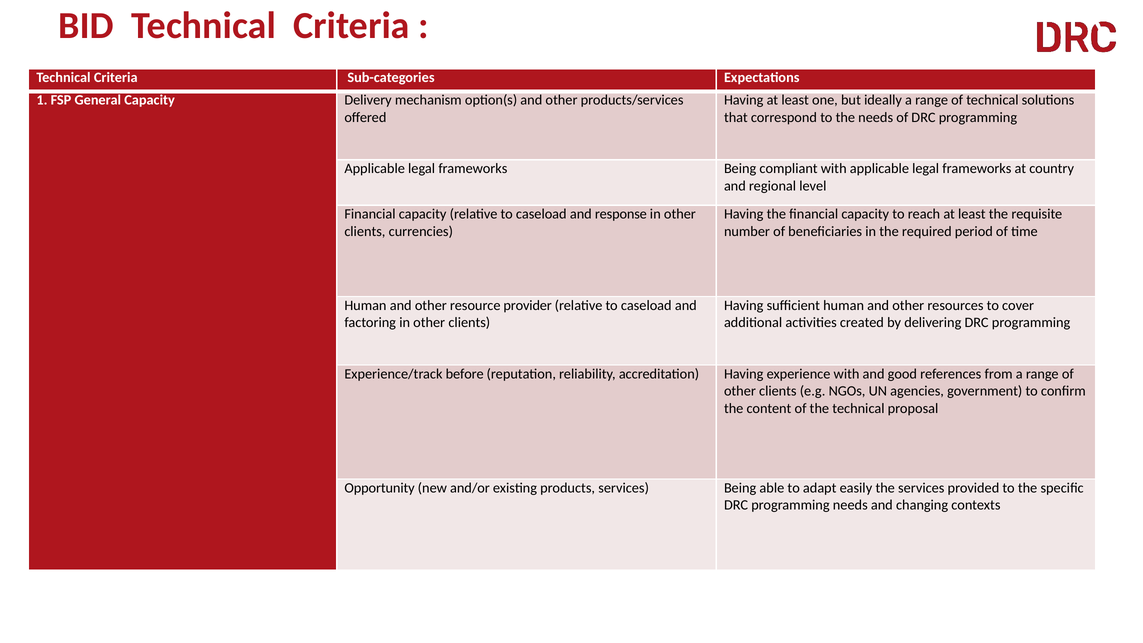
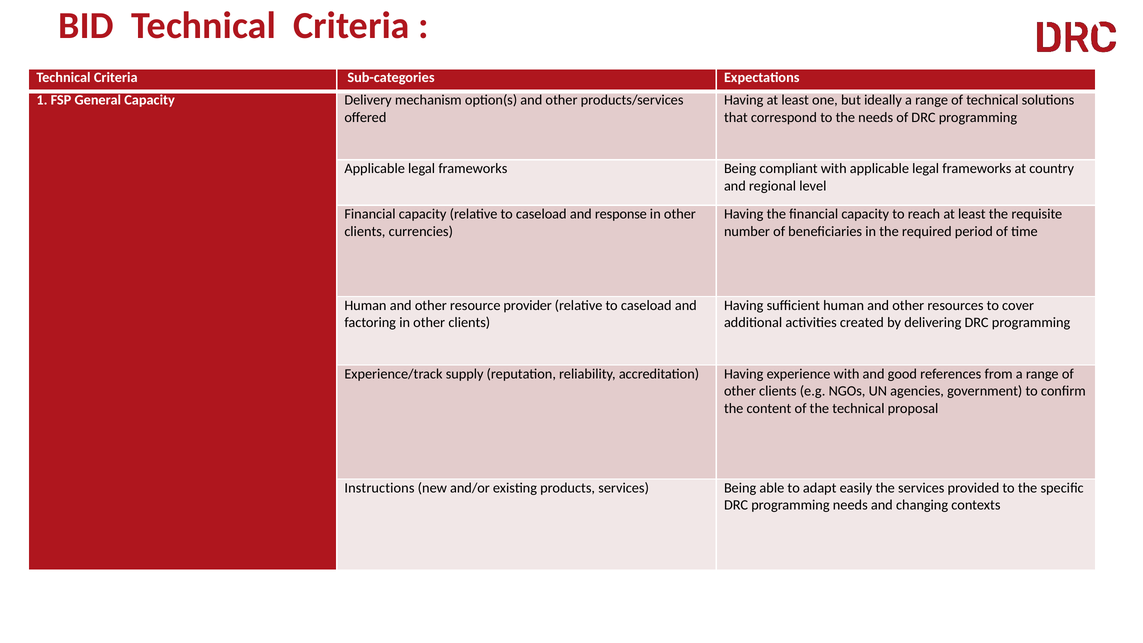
before: before -> supply
Opportunity: Opportunity -> Instructions
